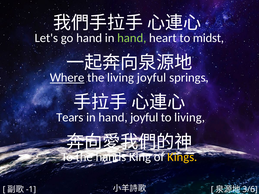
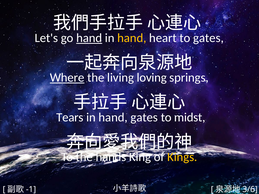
hand at (89, 38) underline: none -> present
hand at (132, 38) colour: light green -> yellow
to midst: midst -> gates
living joyful: joyful -> loving
hand joyful: joyful -> gates
to living: living -> midst
